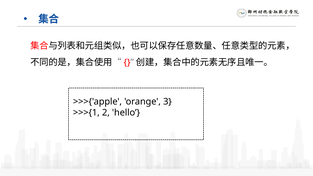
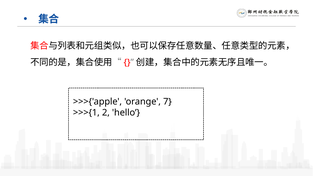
3: 3 -> 7
